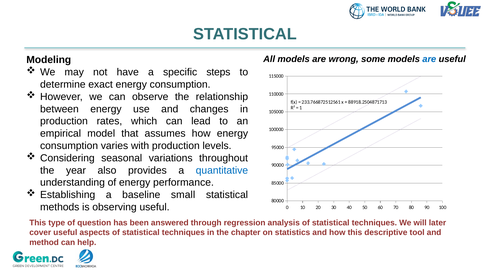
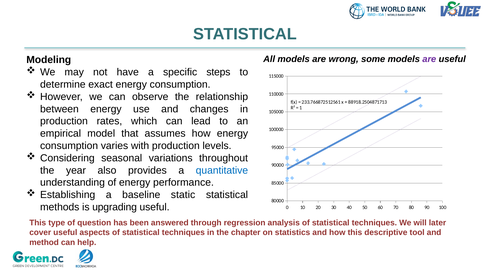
are at (429, 59) colour: blue -> purple
small: small -> static
observing: observing -> upgrading
